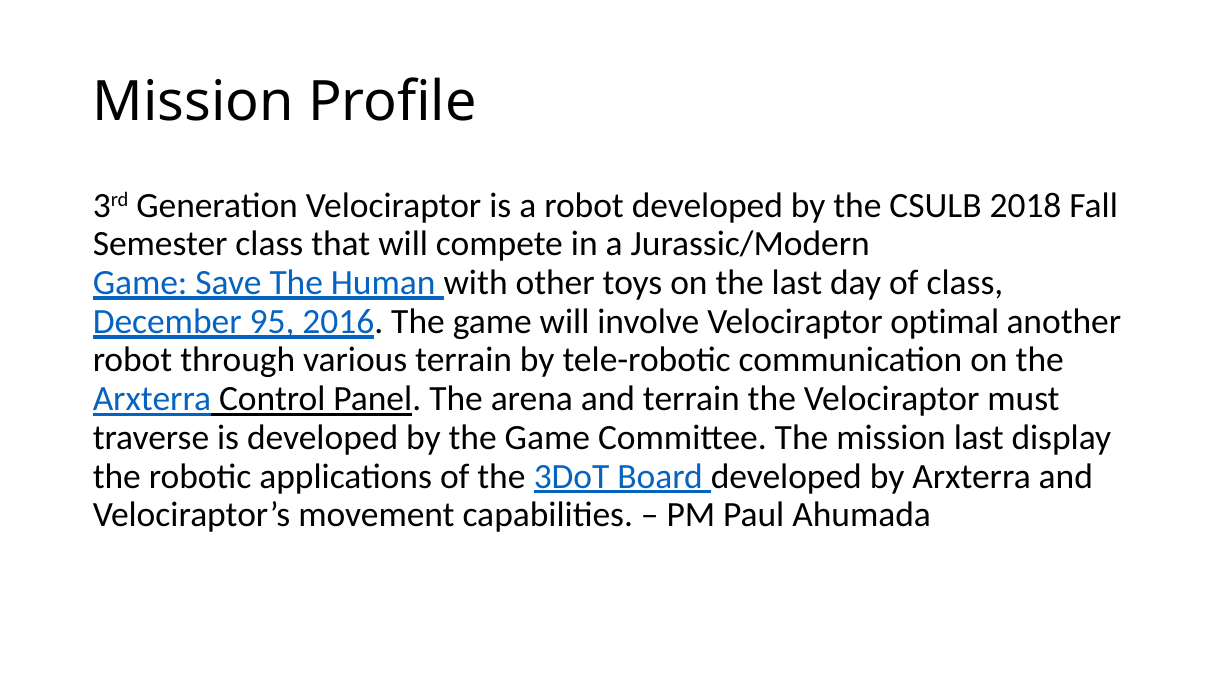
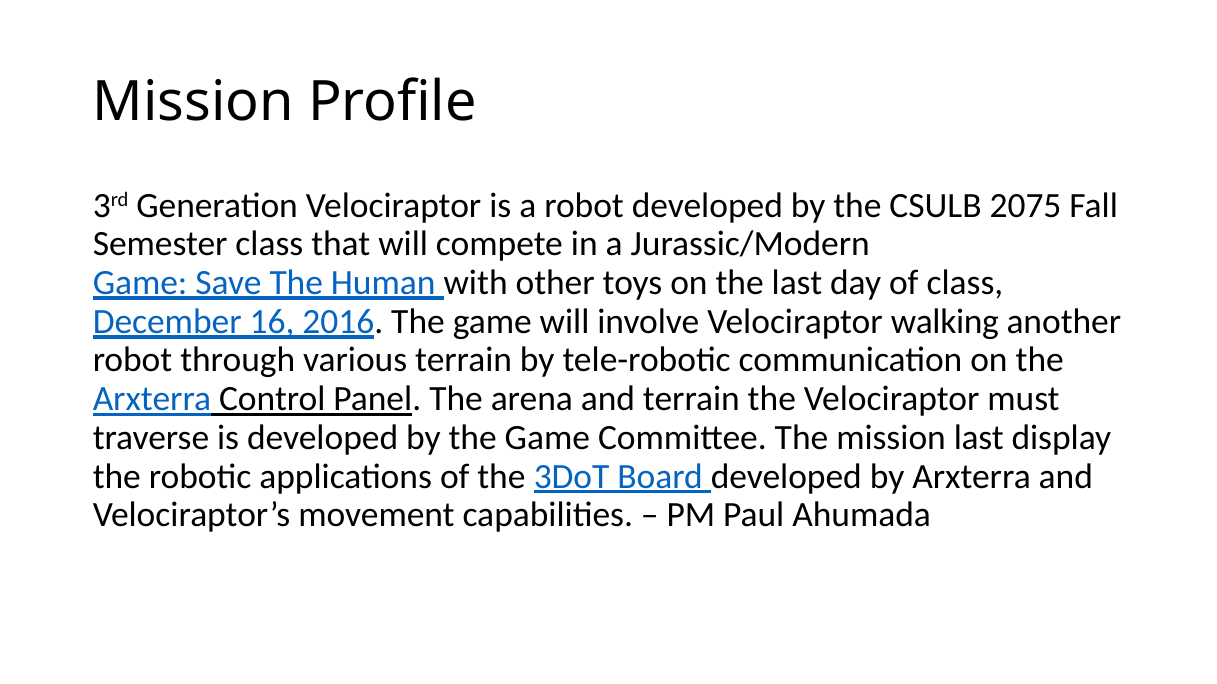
2018: 2018 -> 2075
95: 95 -> 16
optimal: optimal -> walking
